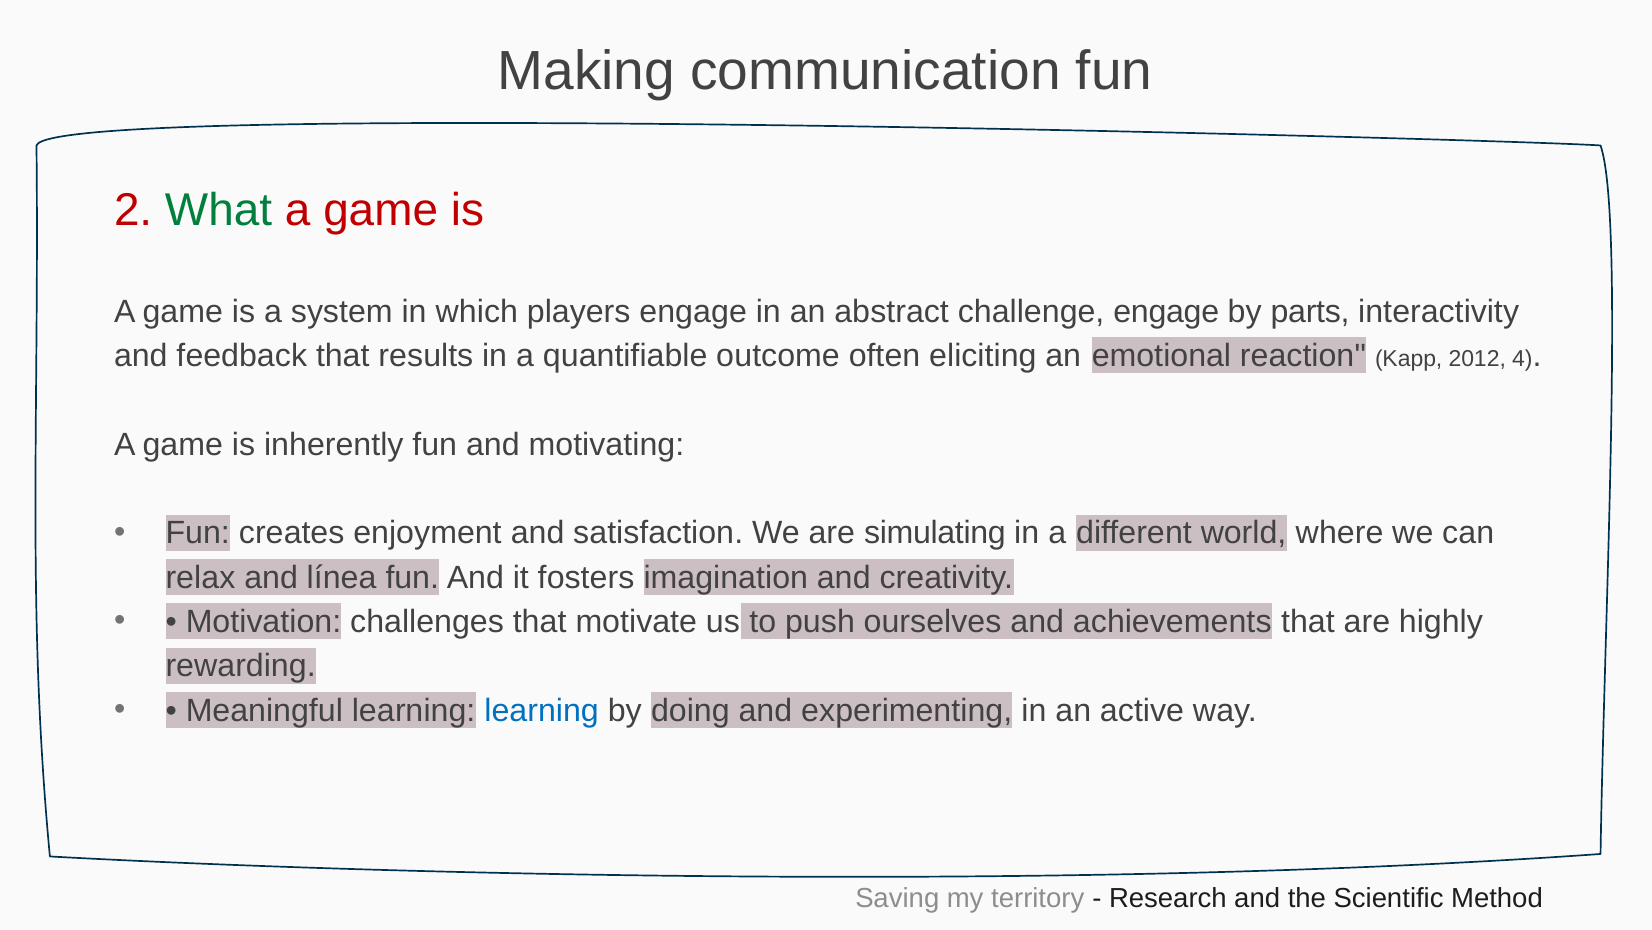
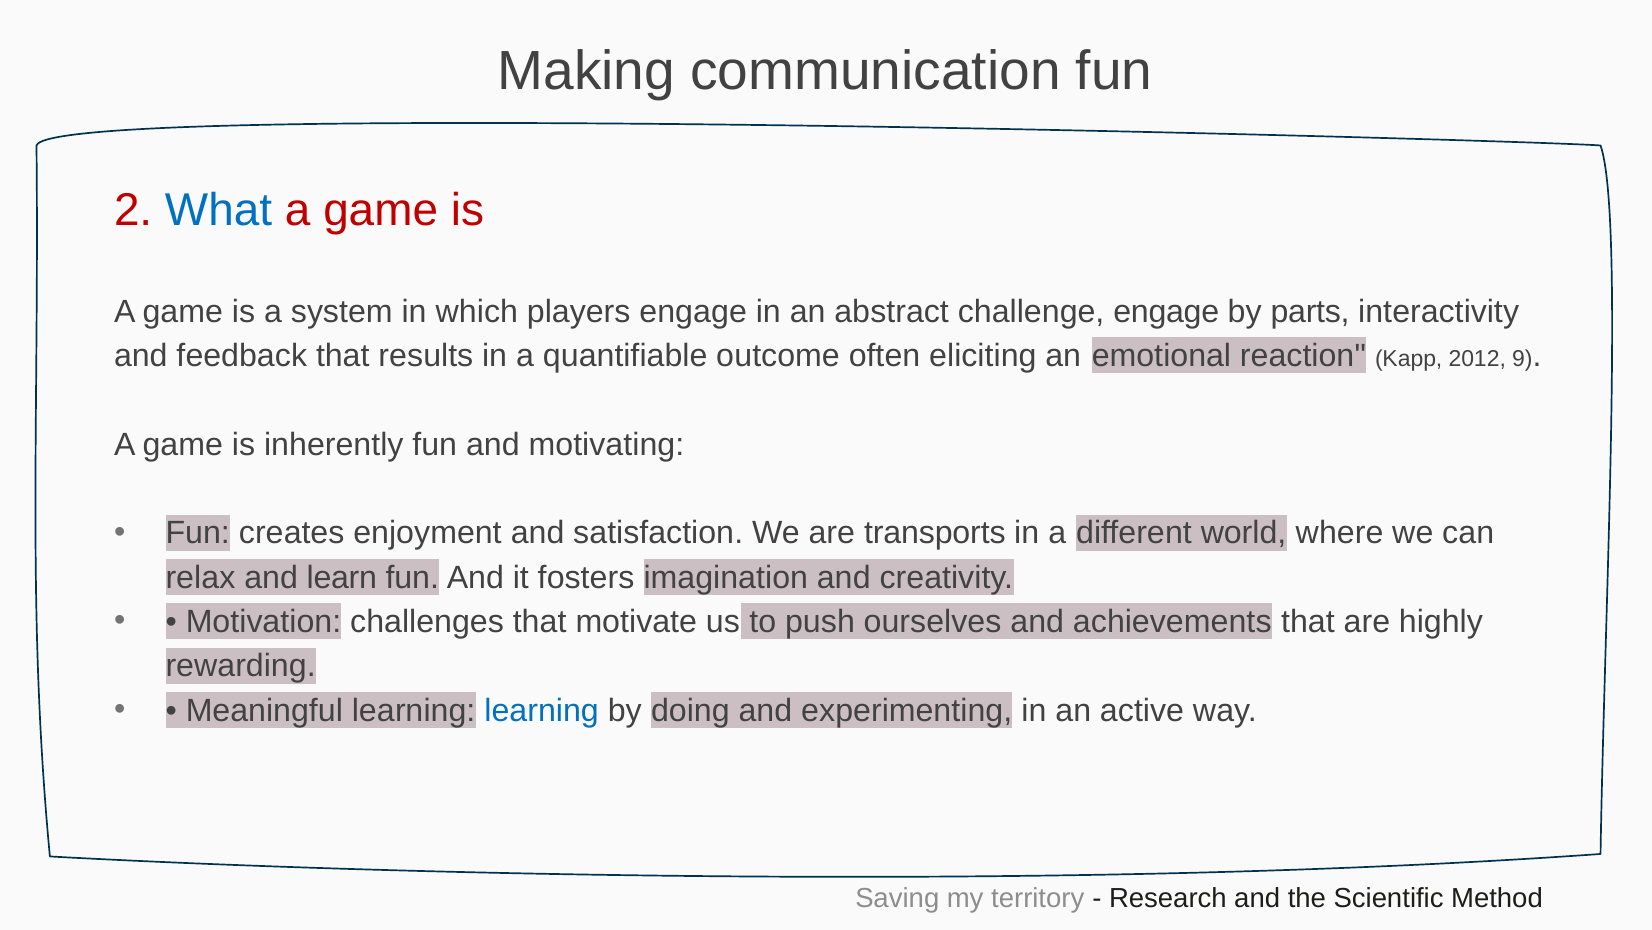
What colour: green -> blue
4: 4 -> 9
simulating: simulating -> transports
línea: línea -> learn
